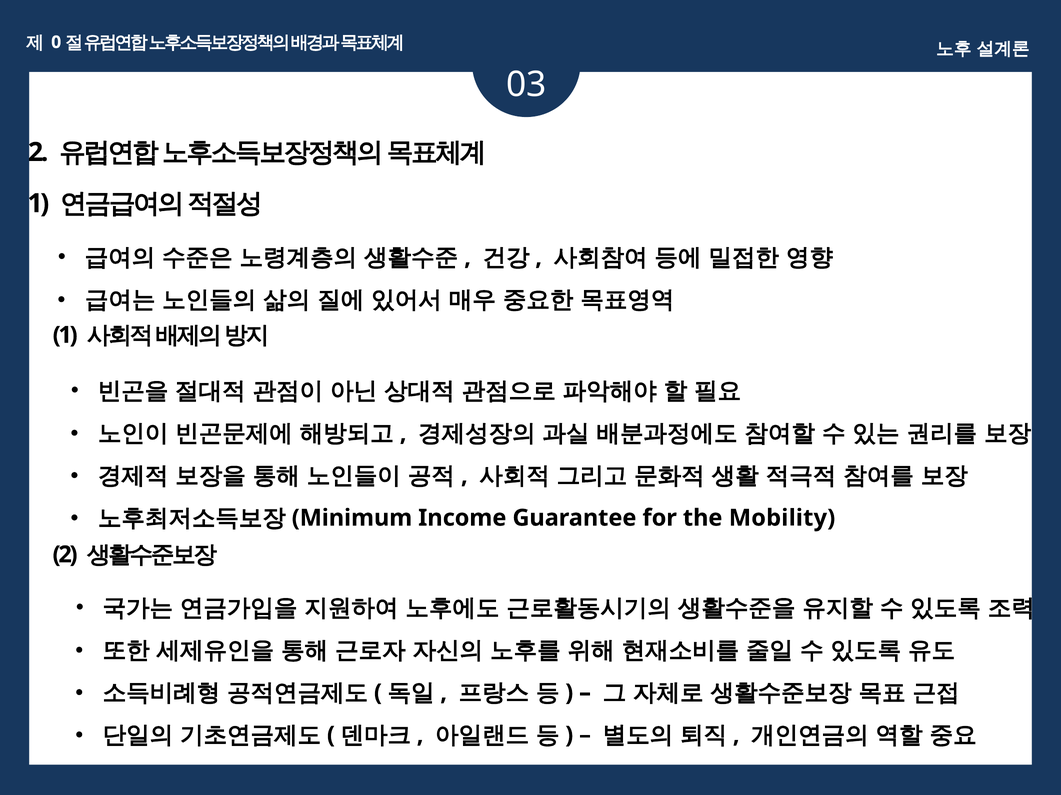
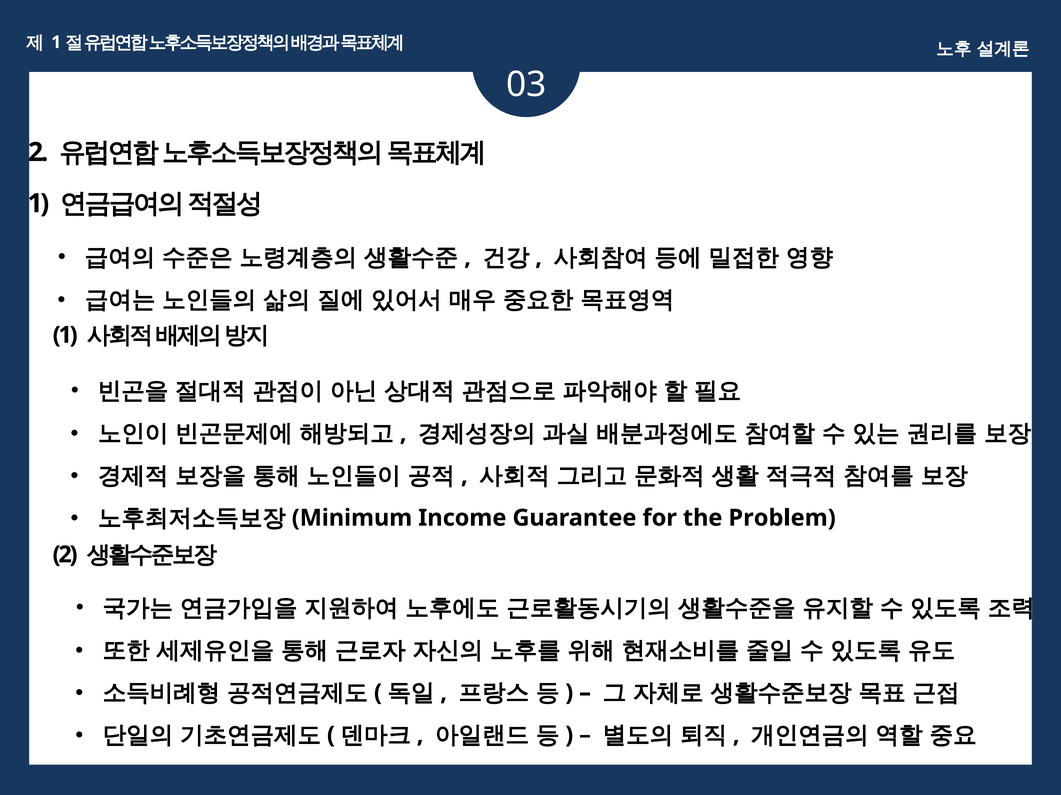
0 at (56, 42): 0 -> 1
Mobility: Mobility -> Problem
